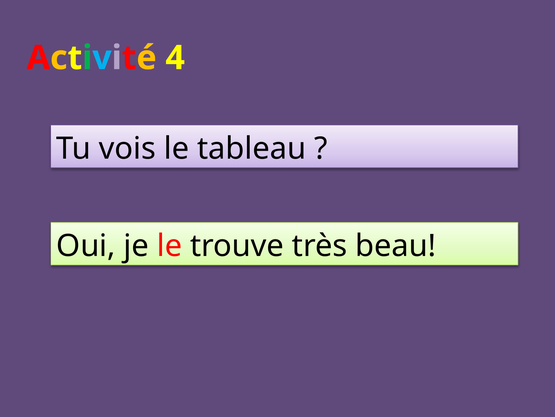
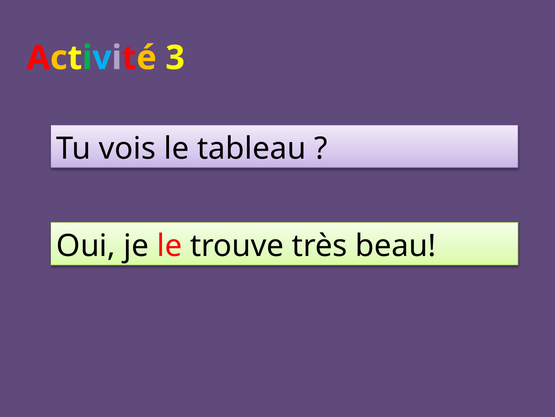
4: 4 -> 3
